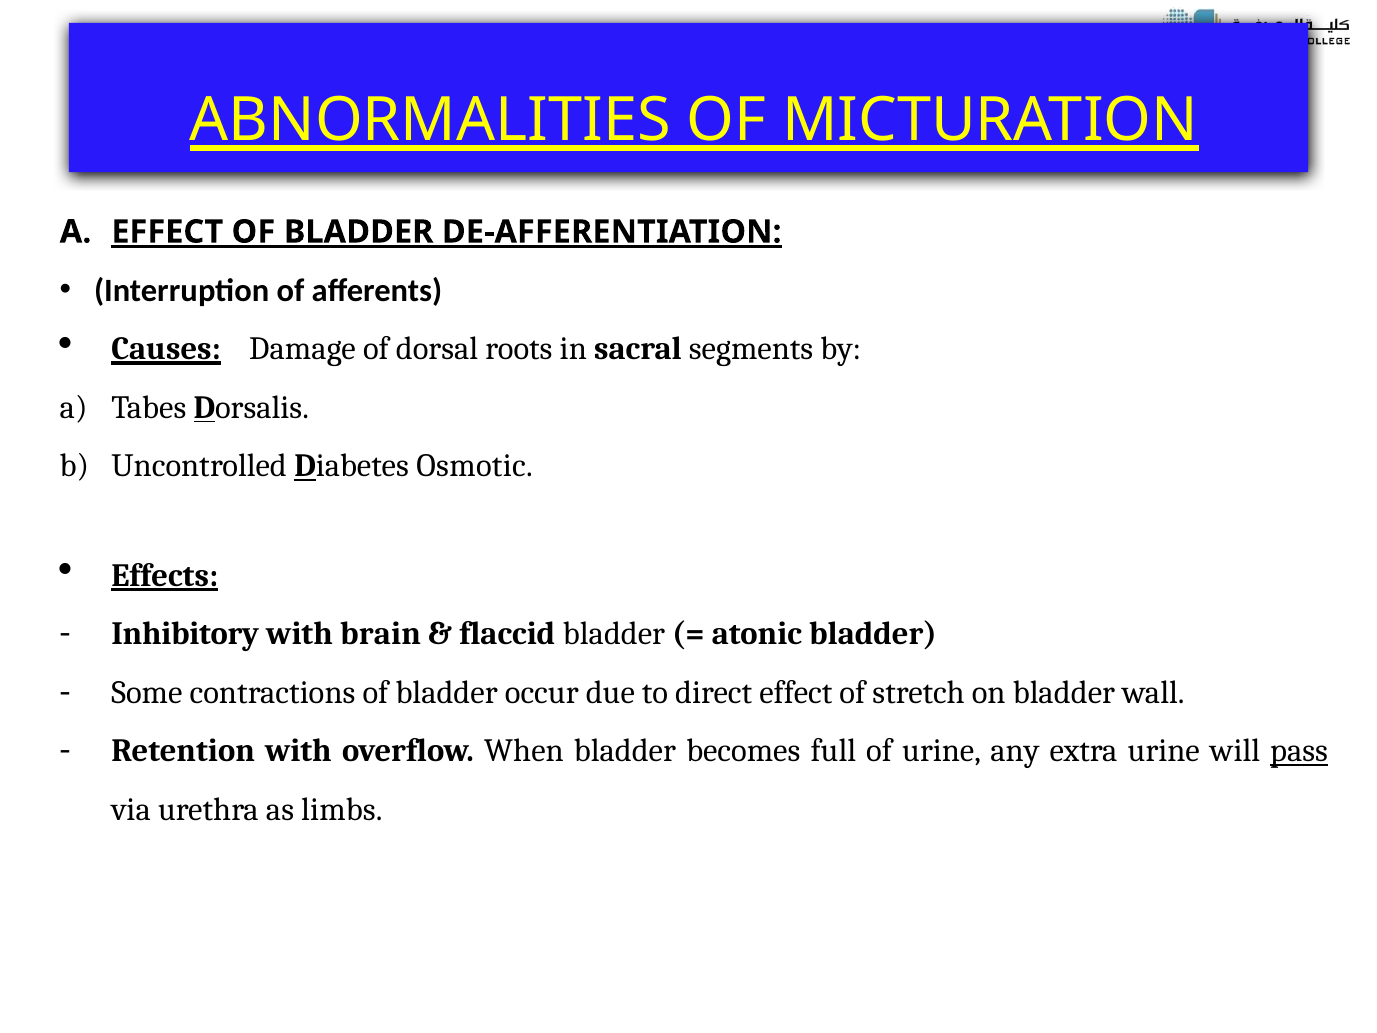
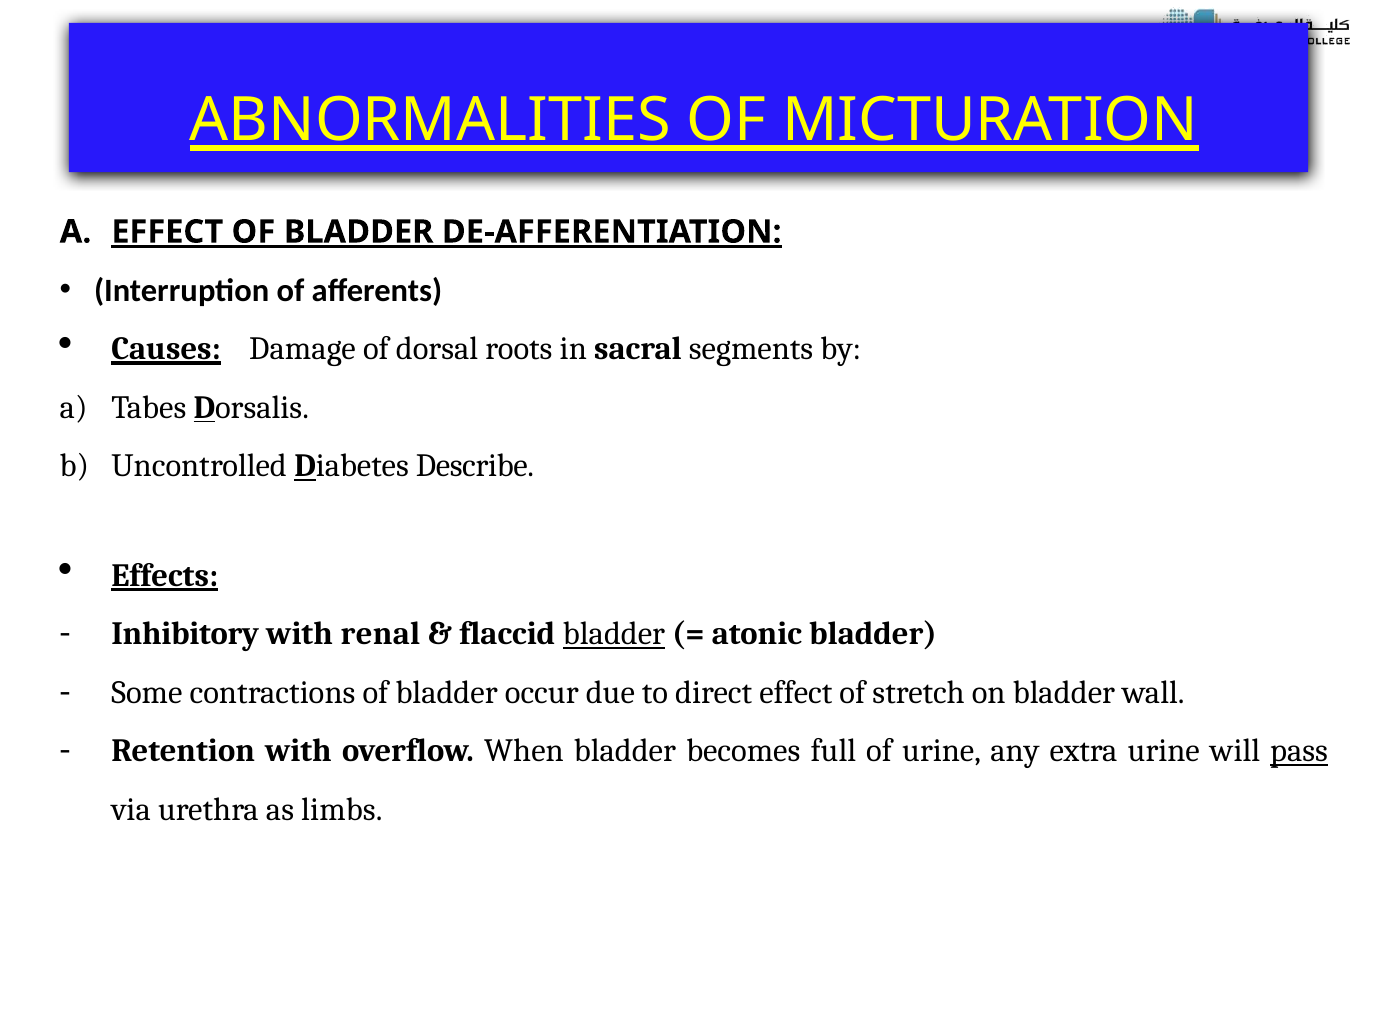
Osmotic: Osmotic -> Describe
brain: brain -> renal
bladder at (614, 634) underline: none -> present
